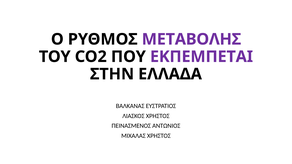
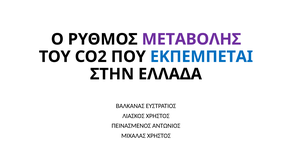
ΕΚΠΕΜΠΕΤΑΙ colour: purple -> blue
